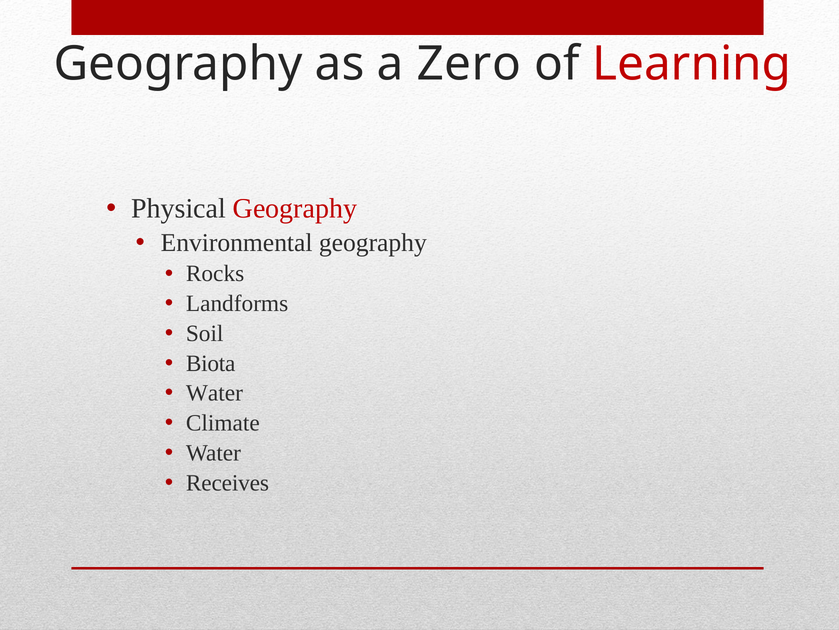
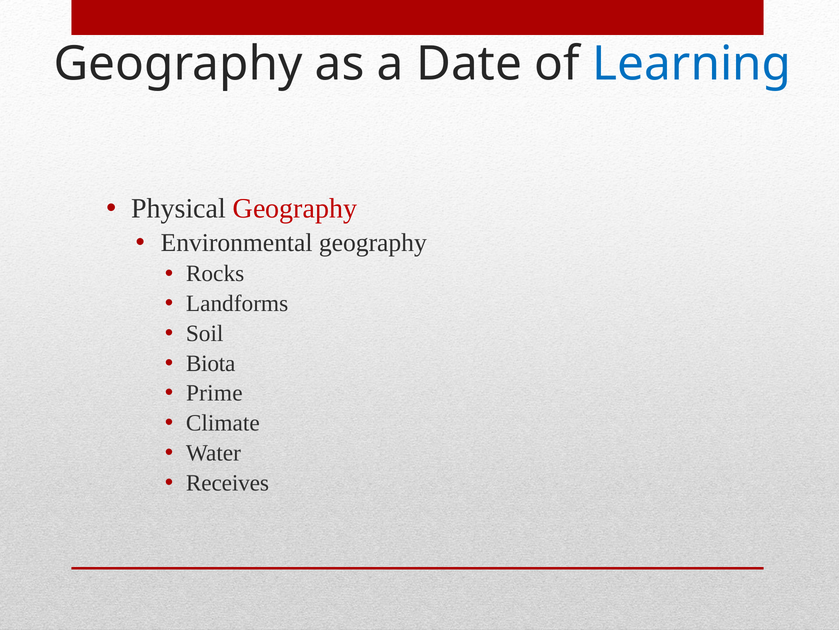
Zero: Zero -> Date
Learning colour: red -> blue
Water at (214, 393): Water -> Prime
